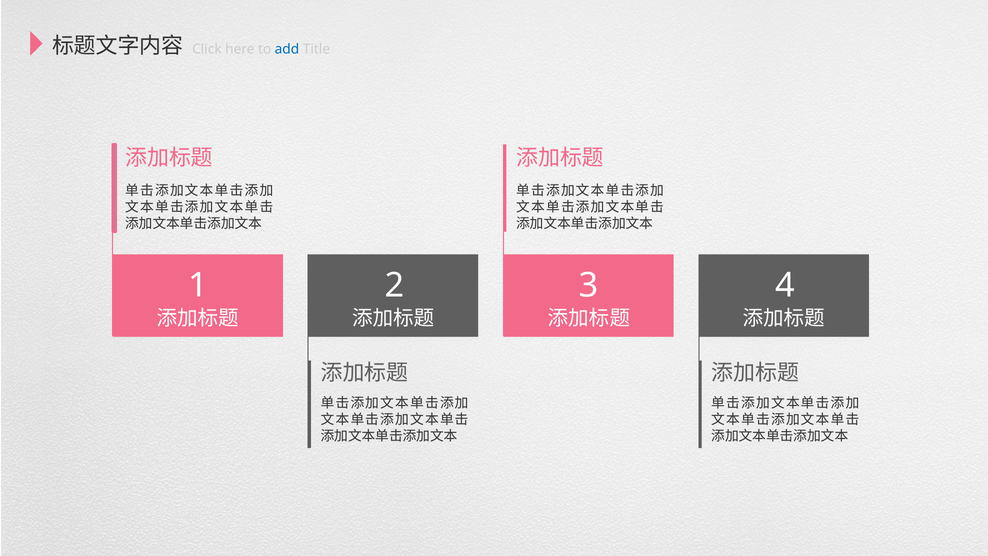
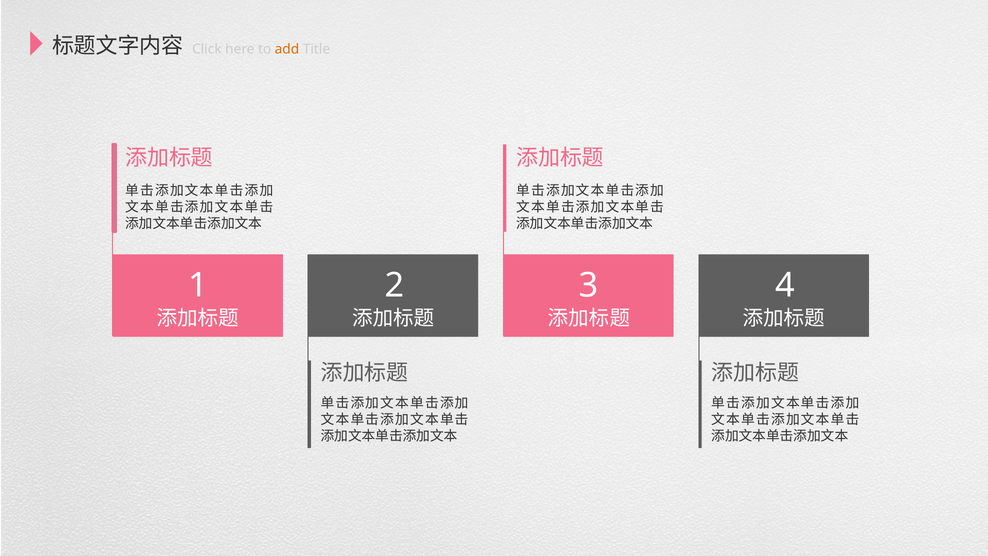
add colour: blue -> orange
